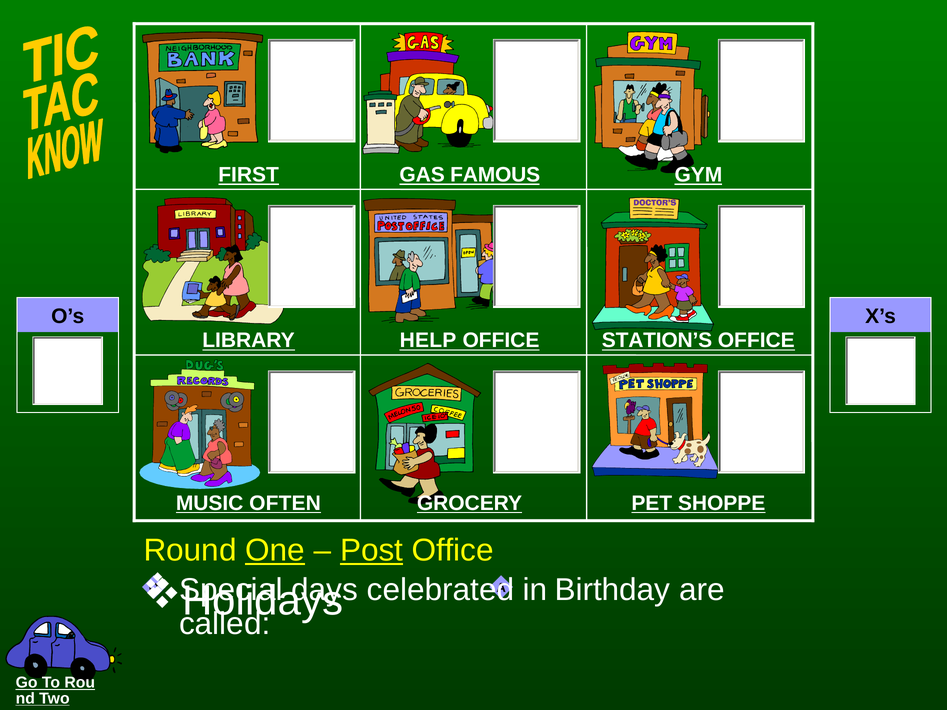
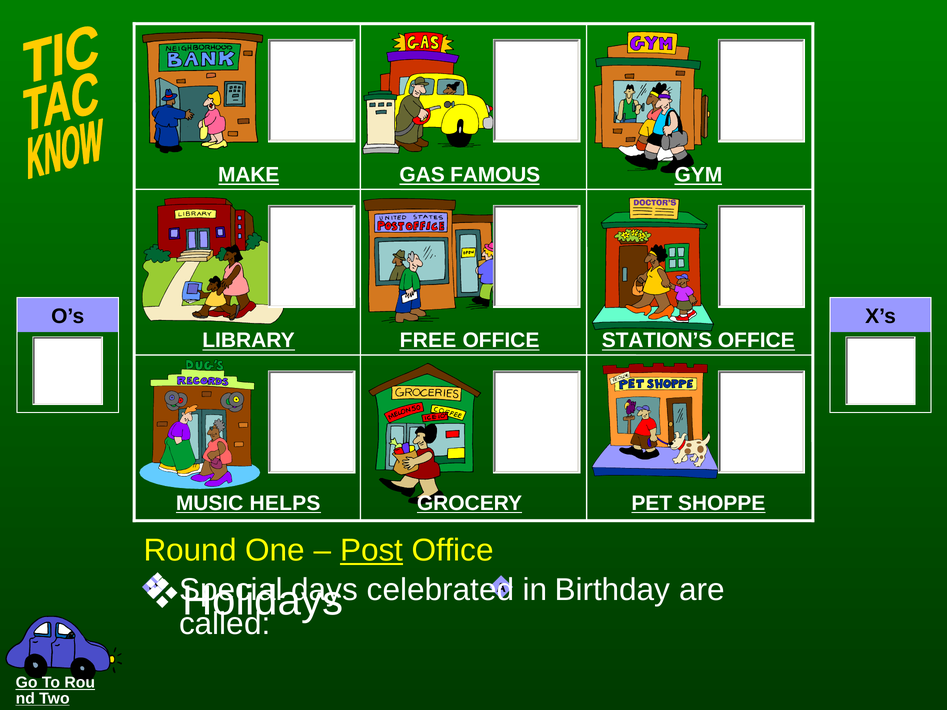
FIRST: FIRST -> MAKE
HELP: HELP -> FREE
OFTEN: OFTEN -> HELPS
One underline: present -> none
